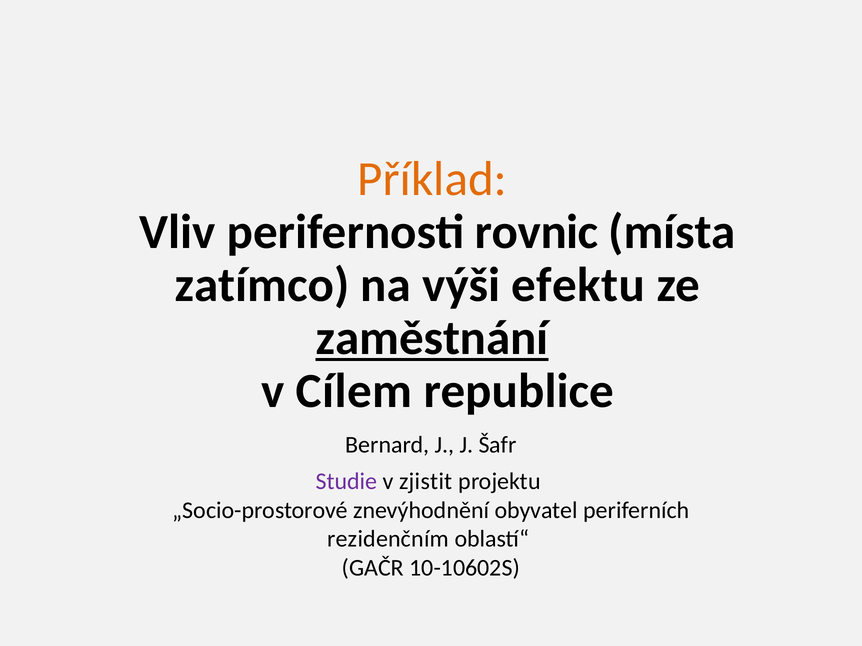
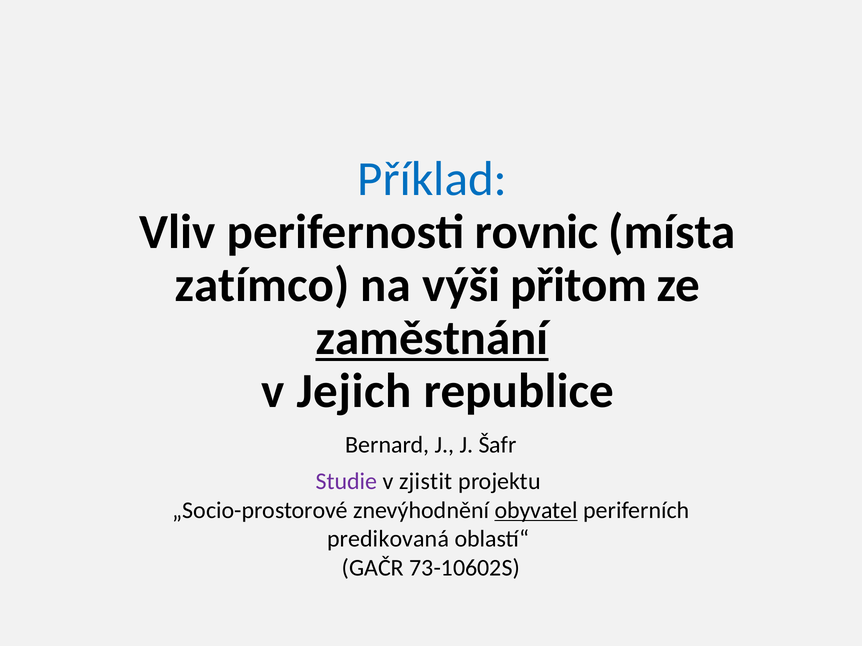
Příklad colour: orange -> blue
efektu: efektu -> přitom
Cílem: Cílem -> Jejich
obyvatel underline: none -> present
rezidenčním: rezidenčním -> predikovaná
10-10602S: 10-10602S -> 73-10602S
